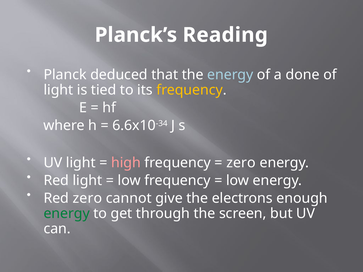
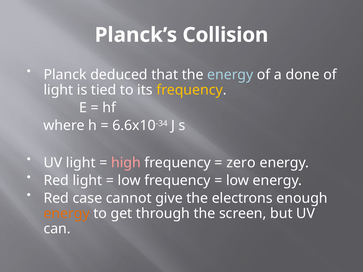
Reading: Reading -> Collision
Red zero: zero -> case
energy at (67, 214) colour: green -> orange
